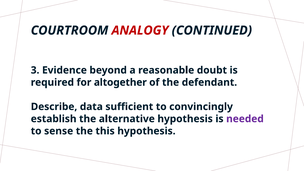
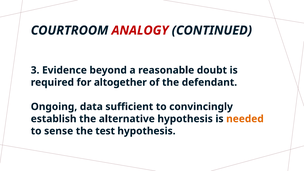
Describe: Describe -> Ongoing
needed colour: purple -> orange
this: this -> test
